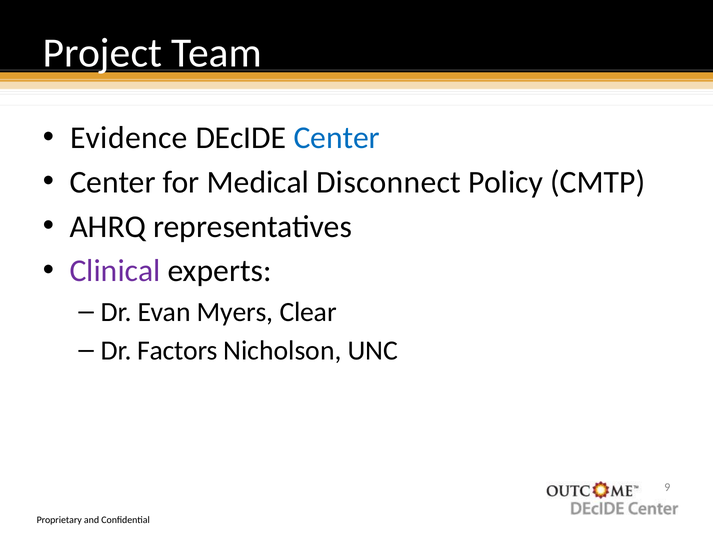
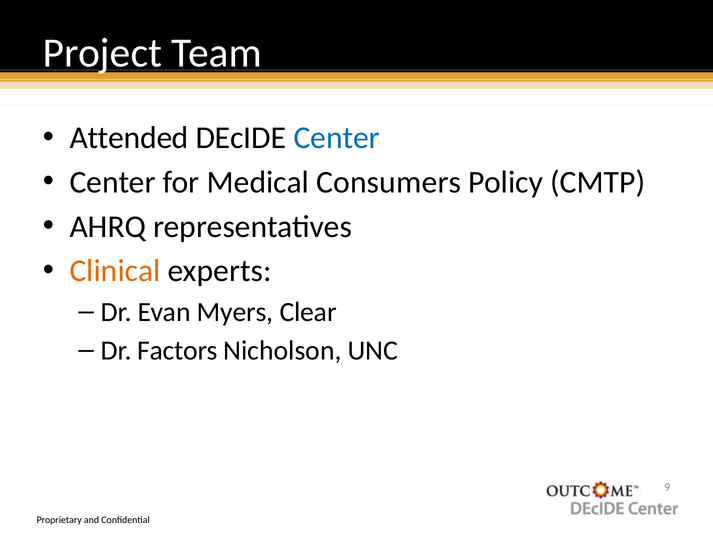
Evidence: Evidence -> Attended
Disconnect: Disconnect -> Consumers
Clinical colour: purple -> orange
